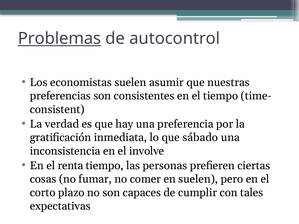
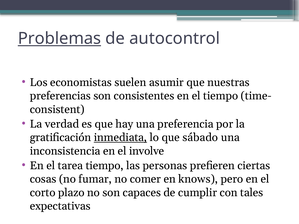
inmediata underline: none -> present
renta: renta -> tarea
en suelen: suelen -> knows
